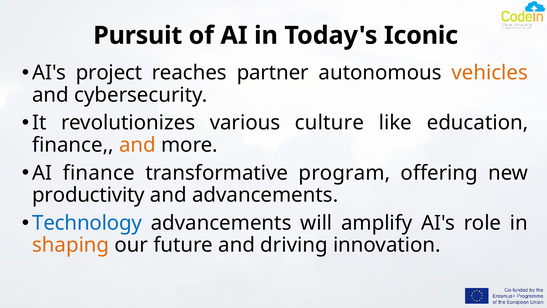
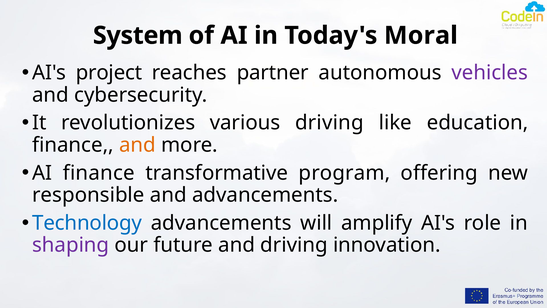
Pursuit: Pursuit -> System
Iconic: Iconic -> Moral
vehicles colour: orange -> purple
various culture: culture -> driving
productivity: productivity -> responsible
shaping colour: orange -> purple
